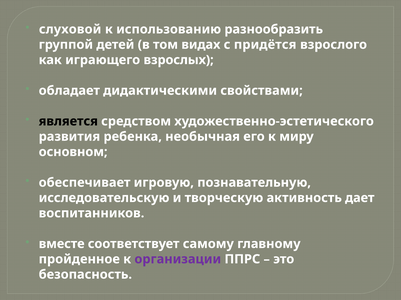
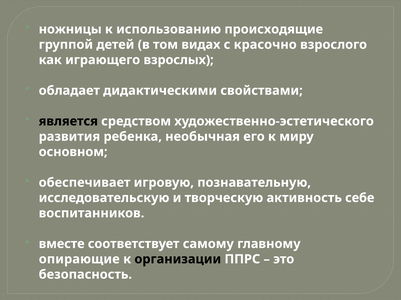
слуховой: слуховой -> ножницы
разнообразить: разнообразить -> происходящие
придётся: придётся -> красочно
дает: дает -> себе
пройденное: пройденное -> опирающие
организации colour: purple -> black
